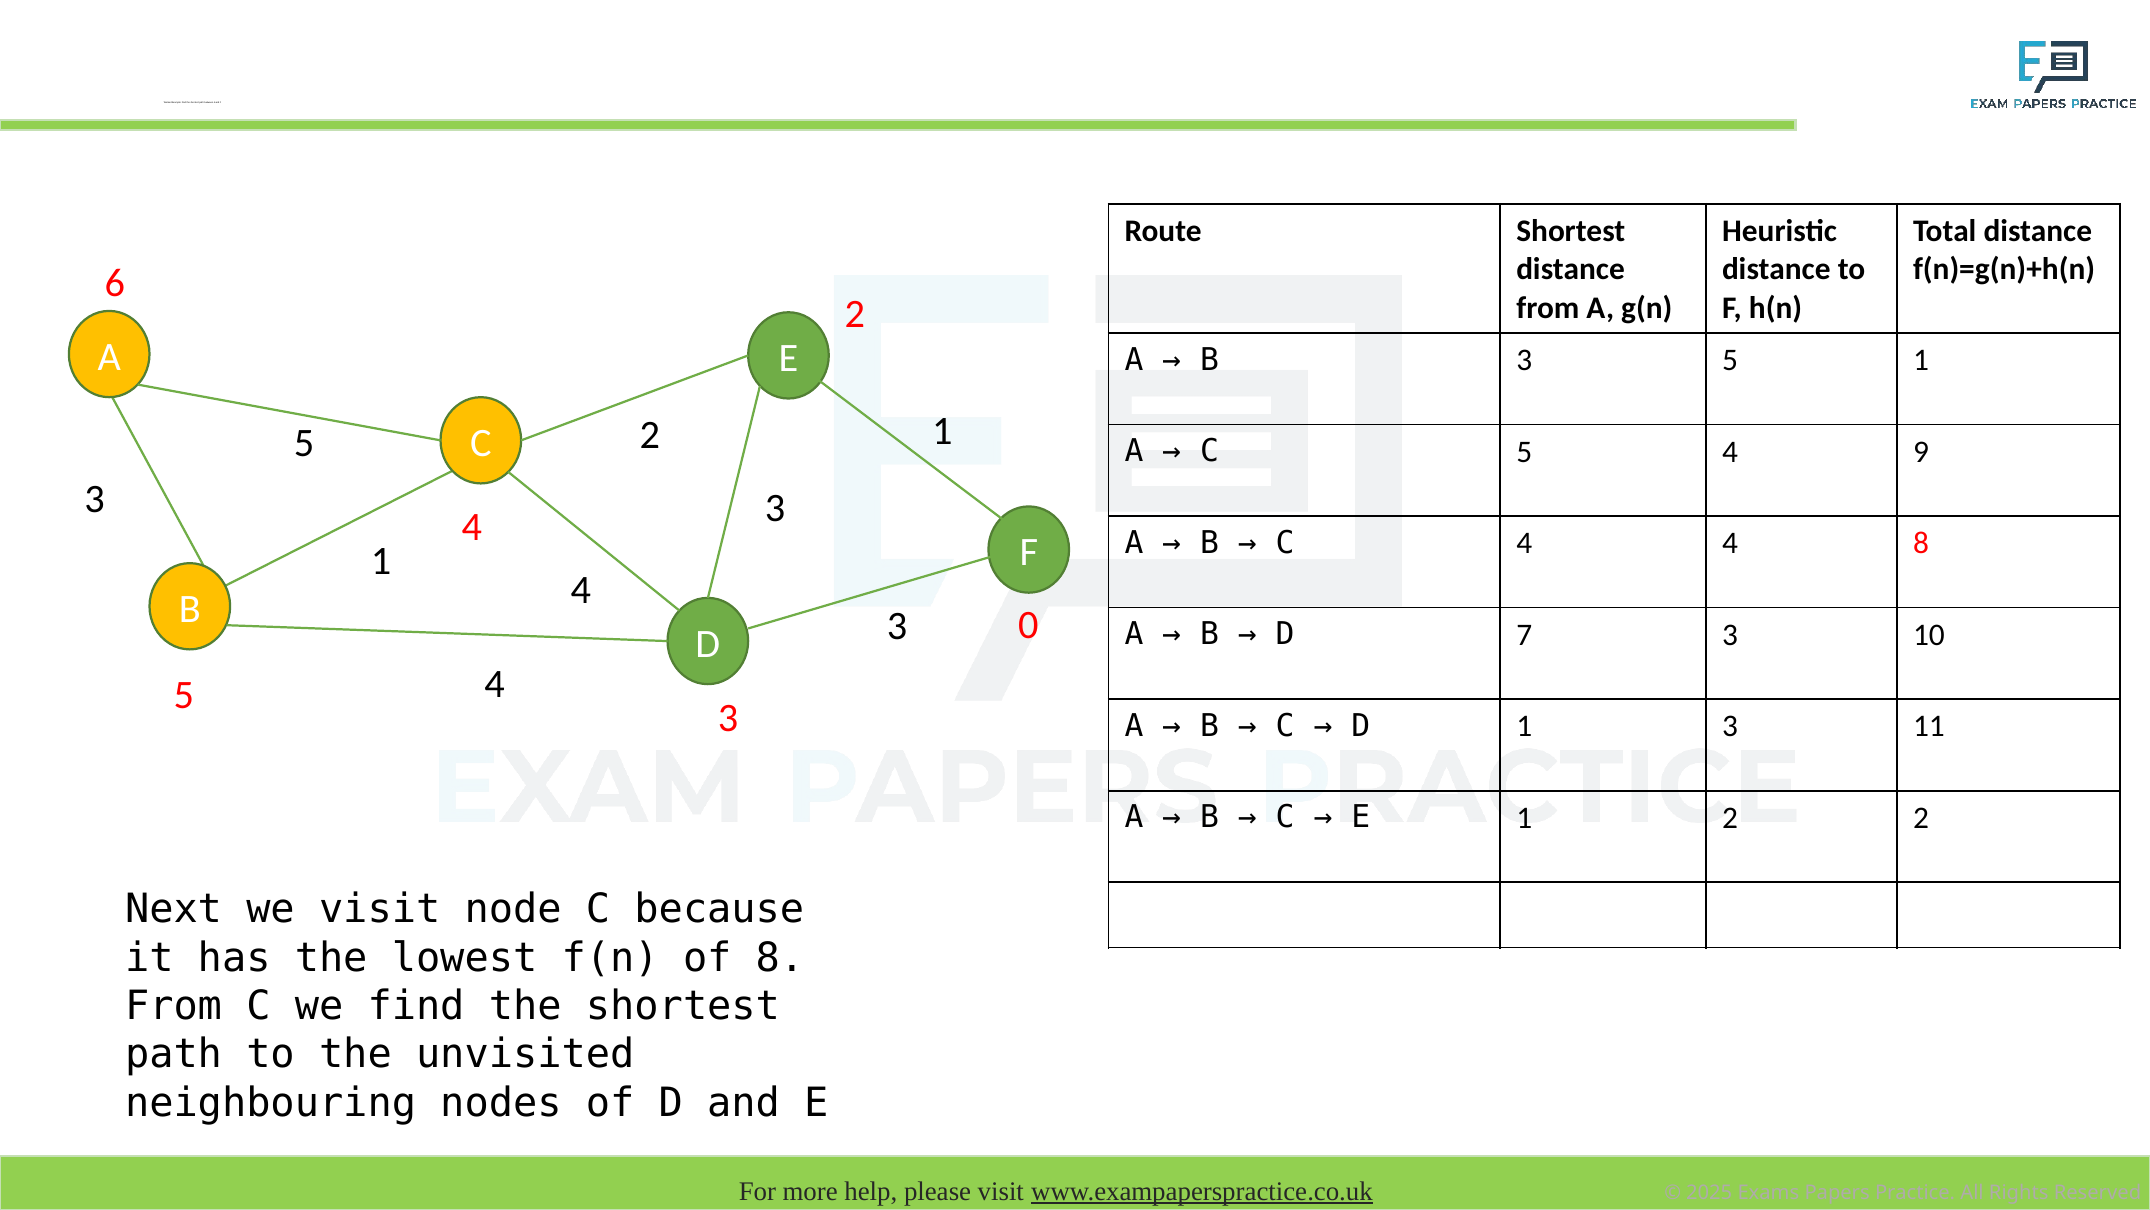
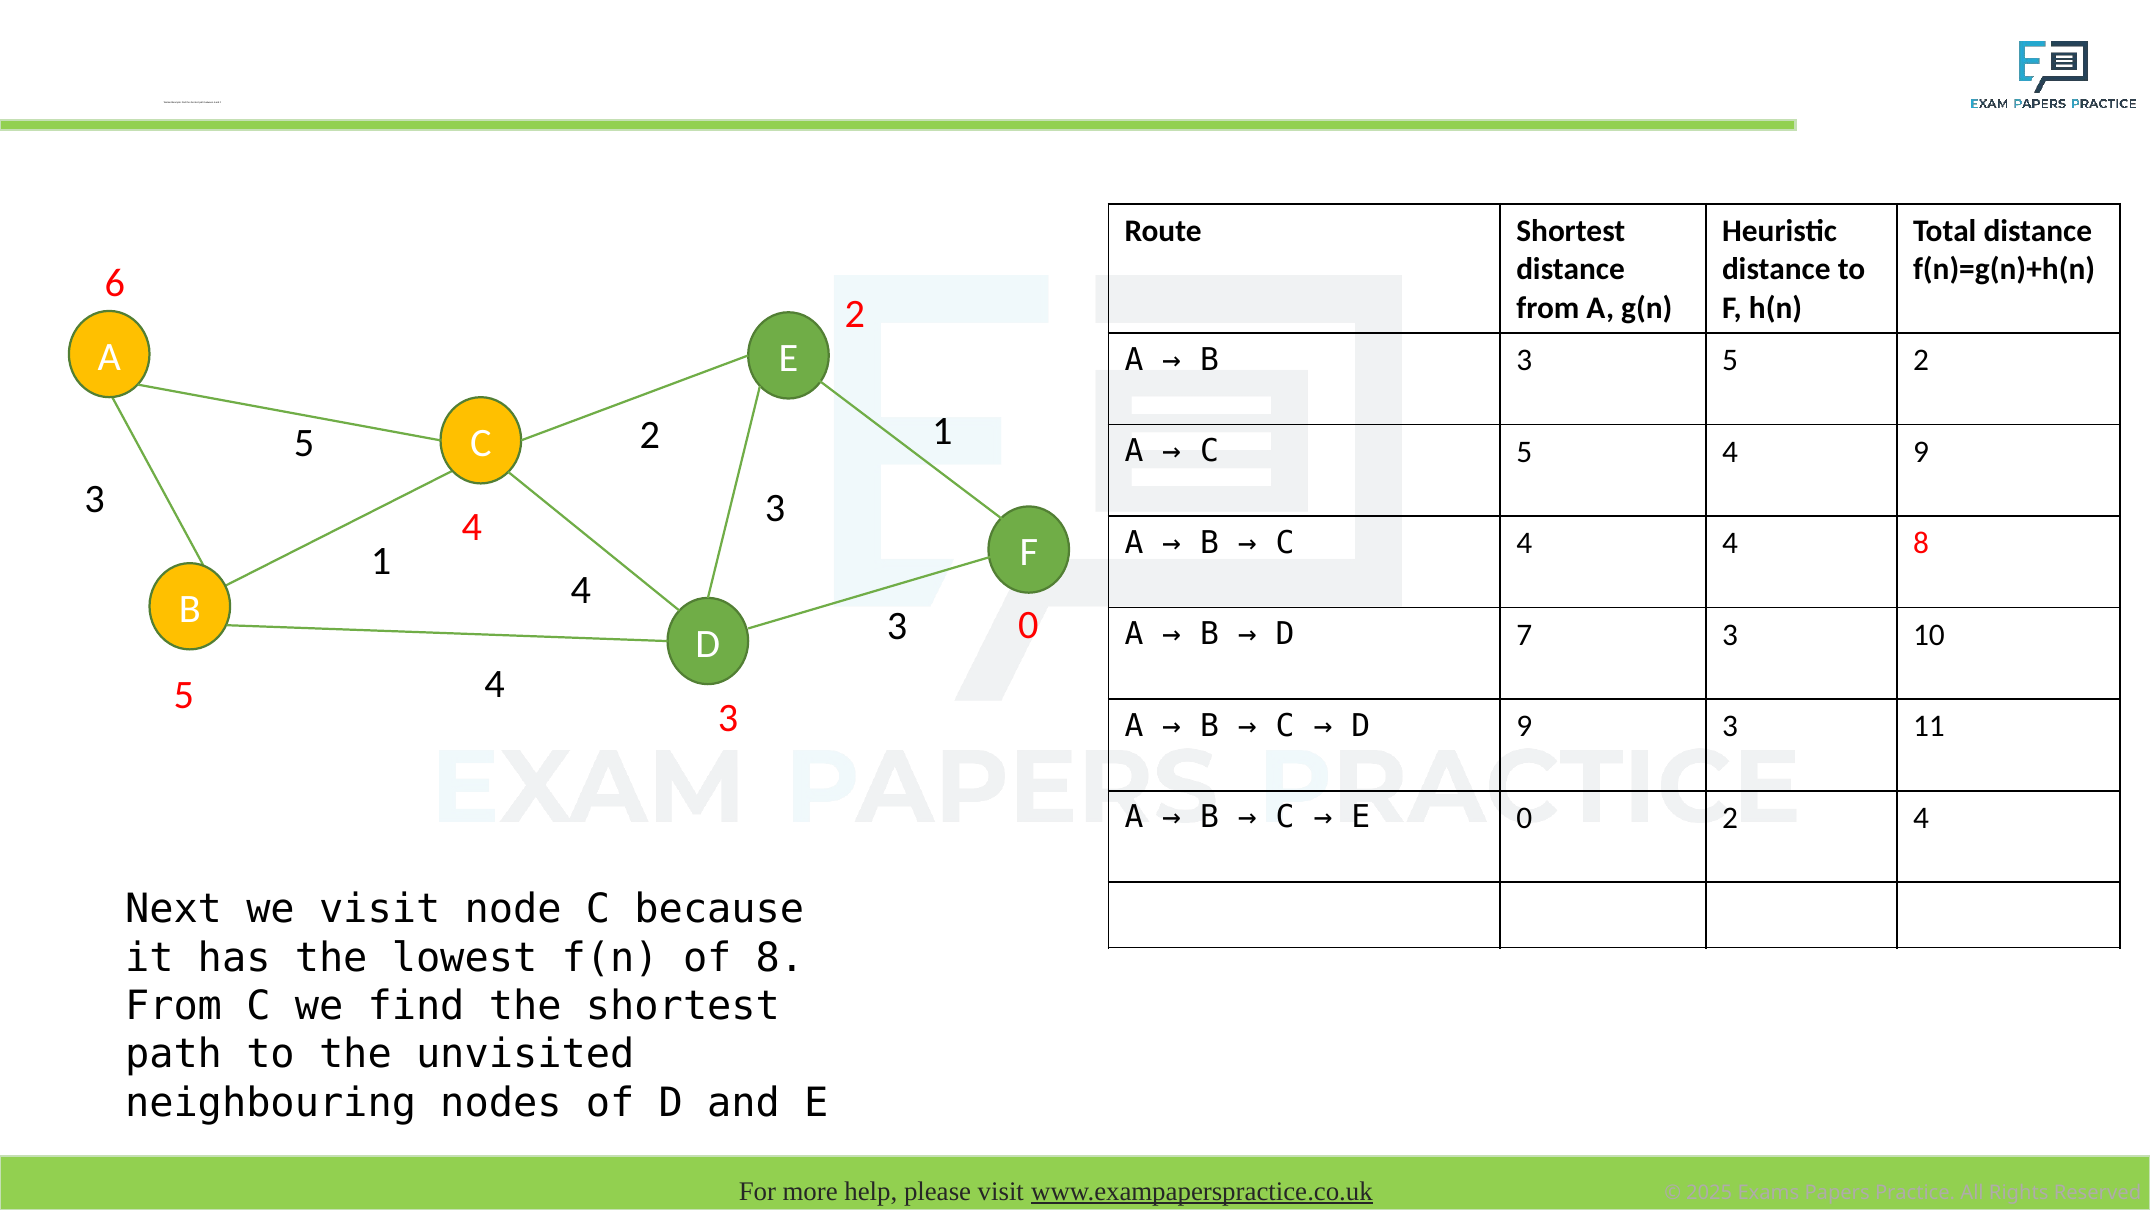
3 5 1: 1 -> 2
D 1: 1 -> 9
E 1: 1 -> 0
2 at (1921, 818): 2 -> 4
